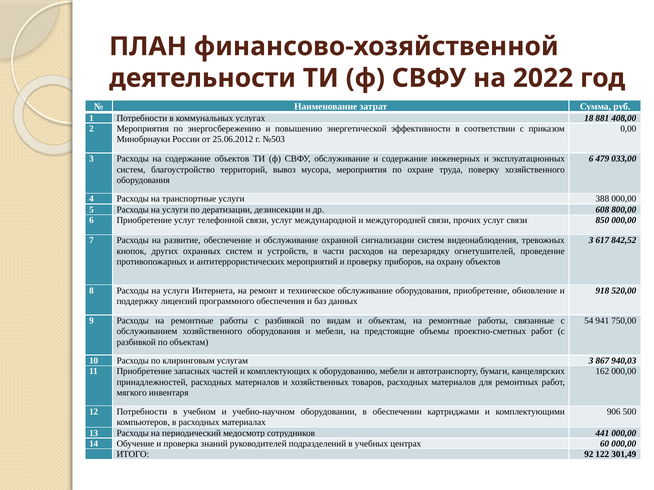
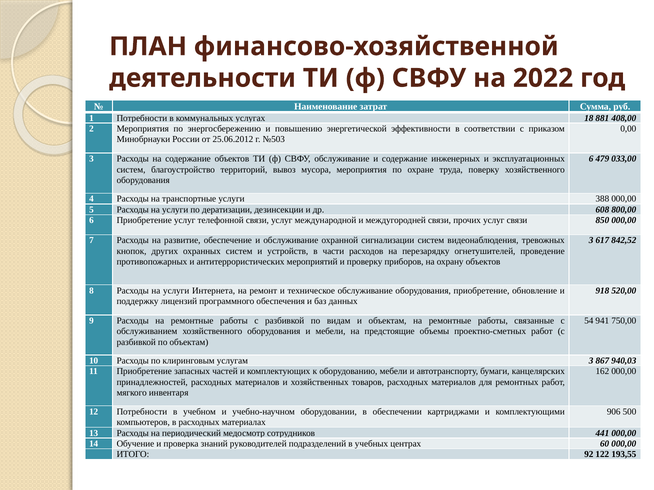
301,49: 301,49 -> 193,55
